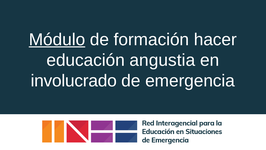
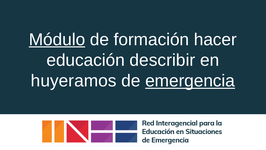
angustia: angustia -> describir
involucrado: involucrado -> huyeramos
emergencia underline: none -> present
